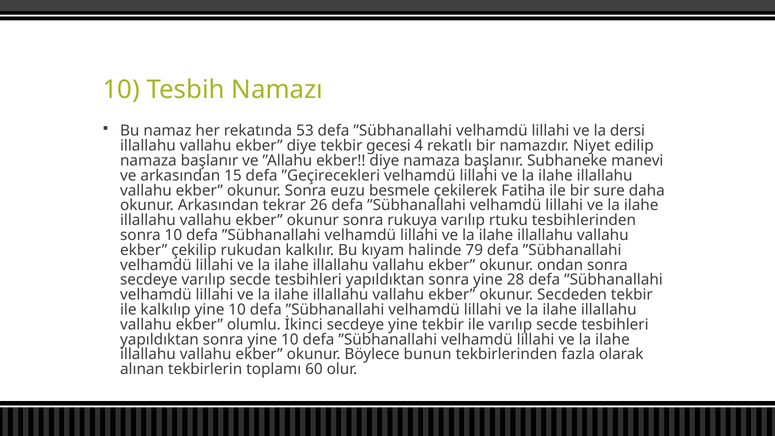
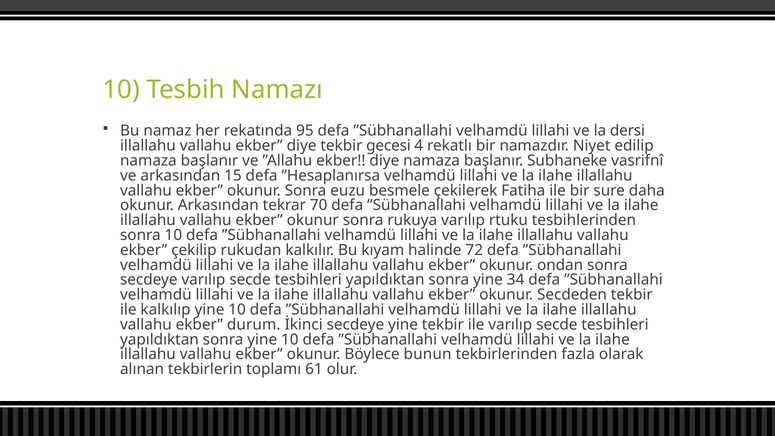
53: 53 -> 95
manevi: manevi -> vasrifnî
”Geçirecekleri: ”Geçirecekleri -> ”Hesaplanırsa
26: 26 -> 70
79: 79 -> 72
28: 28 -> 34
olumlu: olumlu -> durum
60: 60 -> 61
